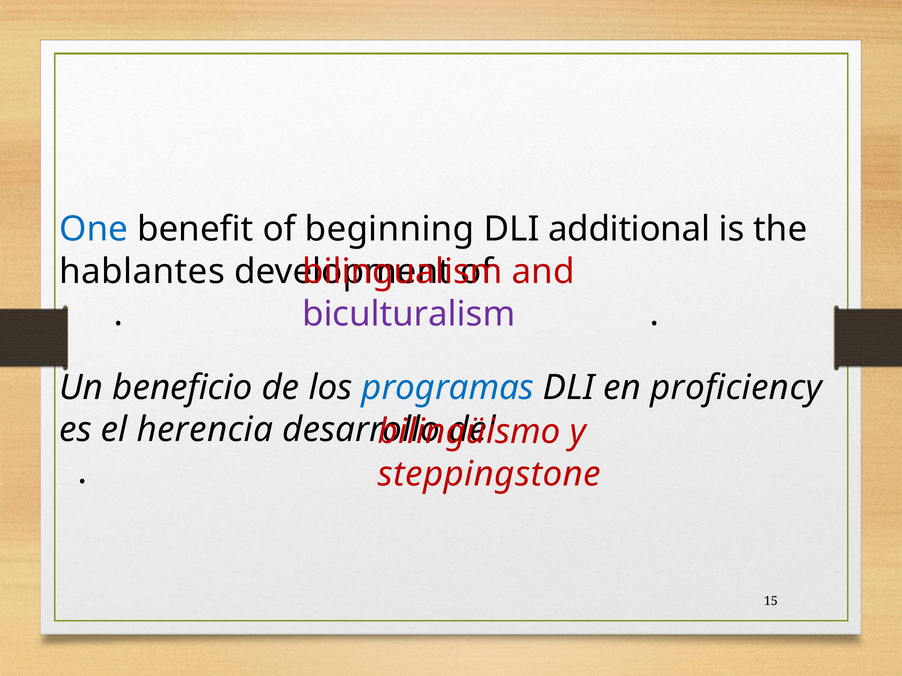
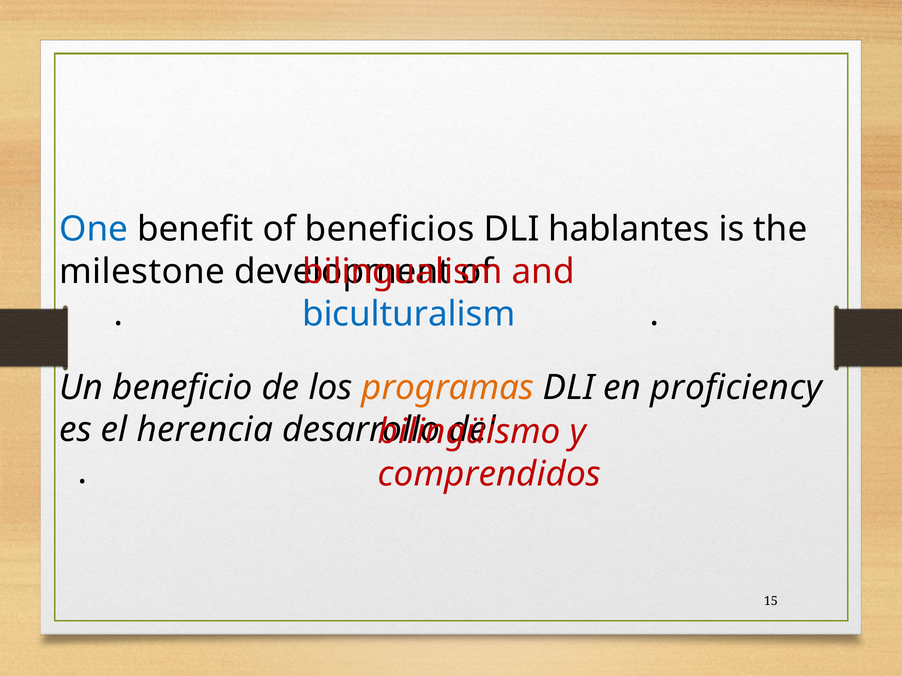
beginning: beginning -> beneficios
additional: additional -> hablantes
hablantes: hablantes -> milestone
biculturalism colour: purple -> blue
programas colour: blue -> orange
steppingstone: steppingstone -> comprendidos
